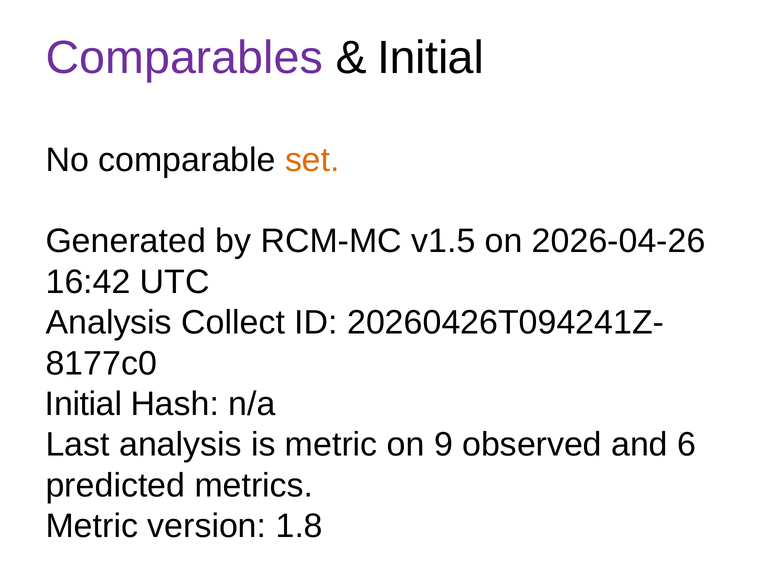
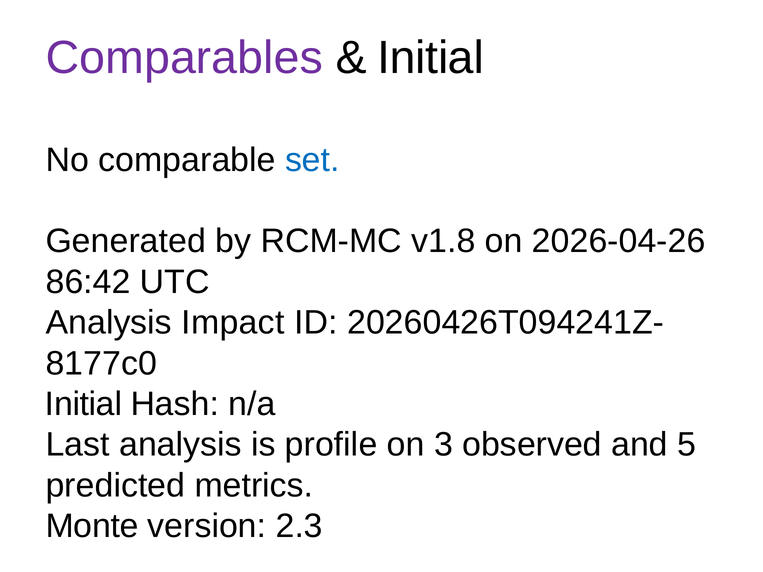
set colour: orange -> blue
v1.5: v1.5 -> v1.8
16:42: 16:42 -> 86:42
Collect: Collect -> Impact
is metric: metric -> profile
9: 9 -> 3
6: 6 -> 5
Metric at (92, 526): Metric -> Monte
1.8: 1.8 -> 2.3
